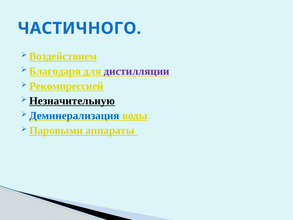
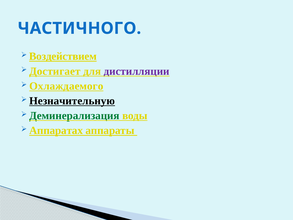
Благодаря: Благодаря -> Достигает
Рекомпрессией: Рекомпрессией -> Охлаждаемого
Деминерализация colour: blue -> green
Паровыми: Паровыми -> Аппаратах
